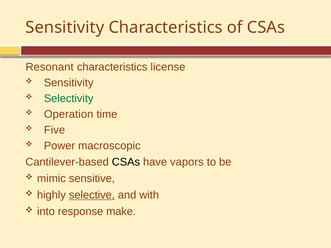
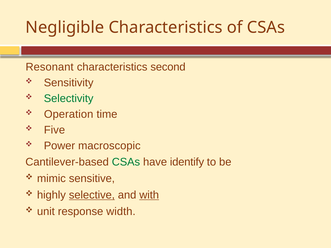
Sensitivity at (65, 27): Sensitivity -> Negligible
license: license -> second
CSAs at (126, 162) colour: black -> green
vapors: vapors -> identify
with underline: none -> present
into: into -> unit
make: make -> width
